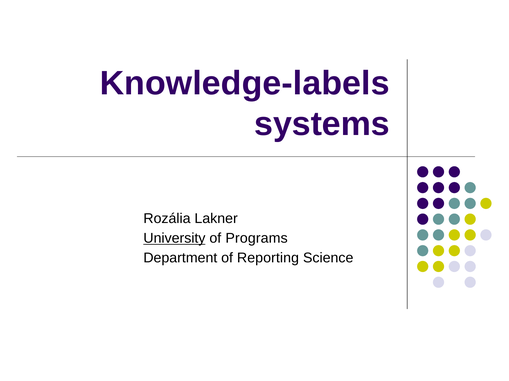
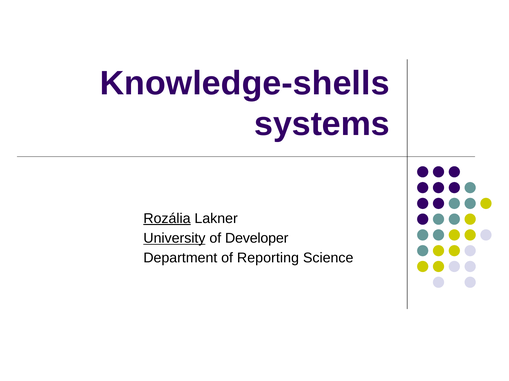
Knowledge-labels: Knowledge-labels -> Knowledge-shells
Rozália underline: none -> present
Programs: Programs -> Developer
